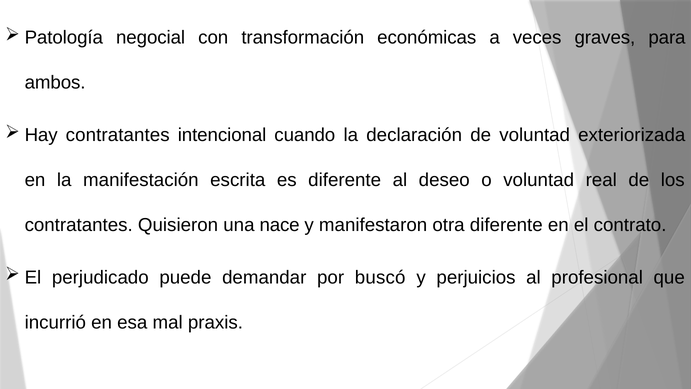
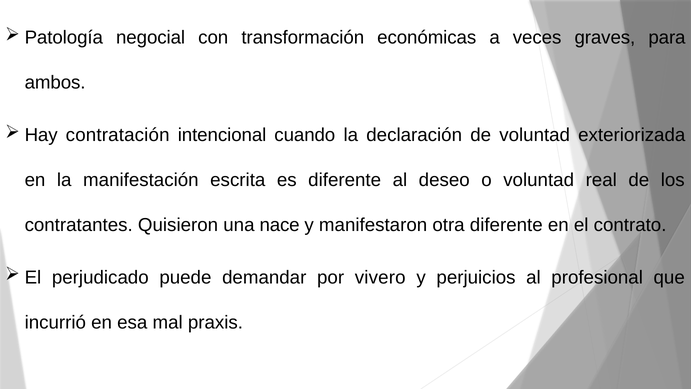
contratantes at (118, 135): contratantes -> contratación
buscó: buscó -> vivero
